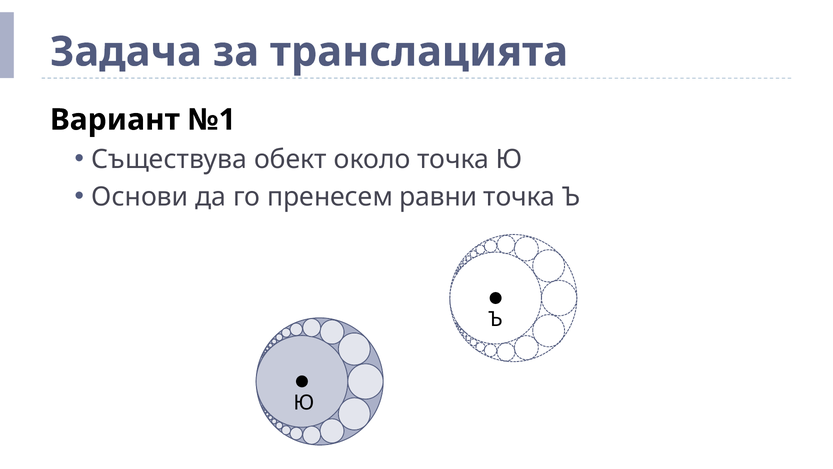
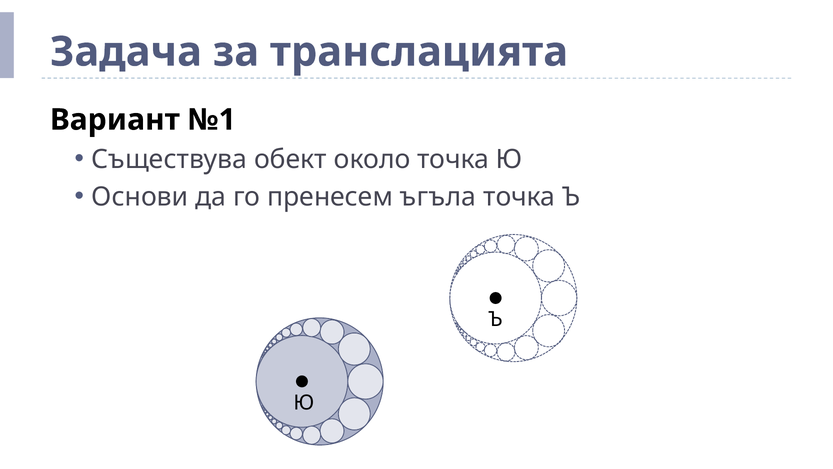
равни: равни -> ъгъла
